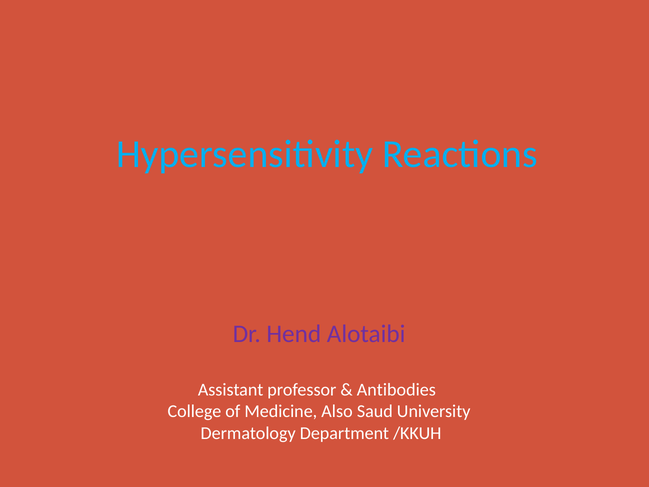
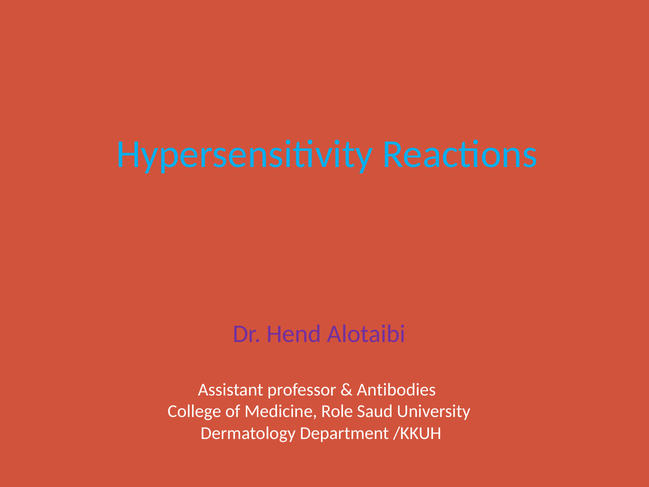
Also: Also -> Role
